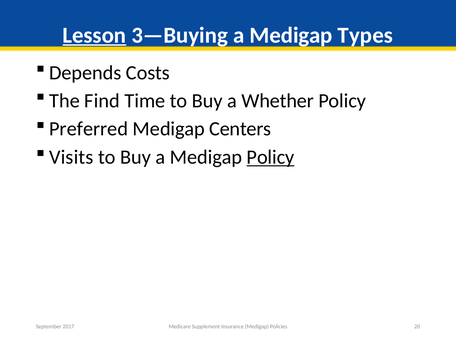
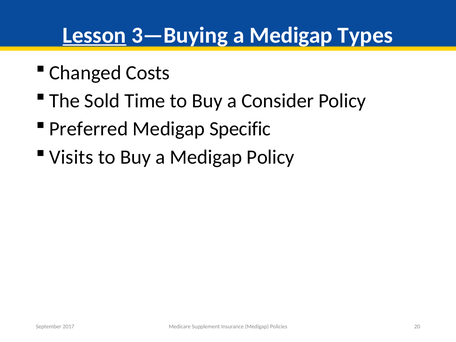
Depends: Depends -> Changed
Find: Find -> Sold
Whether: Whether -> Consider
Centers: Centers -> Specific
Policy at (271, 157) underline: present -> none
